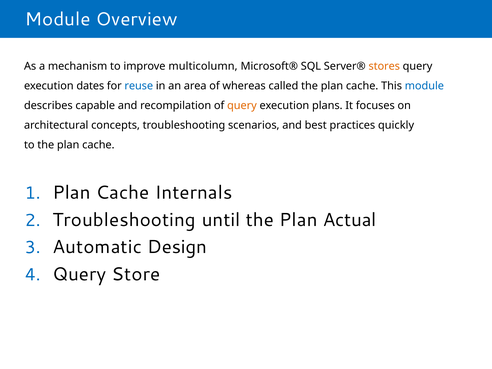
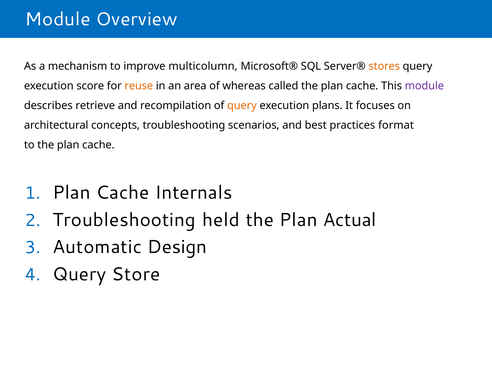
dates: dates -> score
reuse colour: blue -> orange
module at (424, 86) colour: blue -> purple
capable: capable -> retrieve
quickly: quickly -> format
until: until -> held
